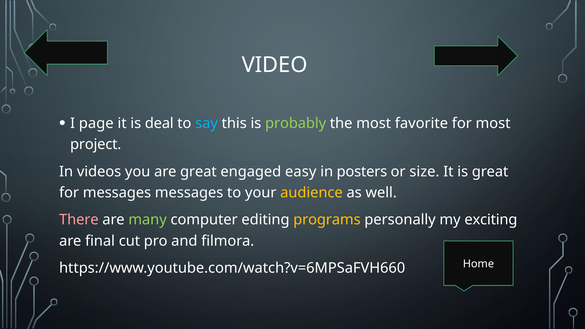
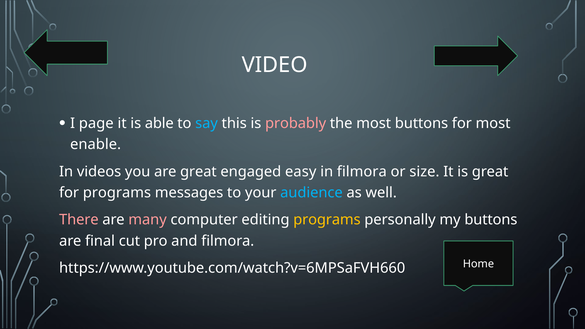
deal: deal -> able
probably colour: light green -> pink
most favorite: favorite -> buttons
project: project -> enable
in posters: posters -> filmora
for messages: messages -> programs
audience colour: yellow -> light blue
many colour: light green -> pink
my exciting: exciting -> buttons
